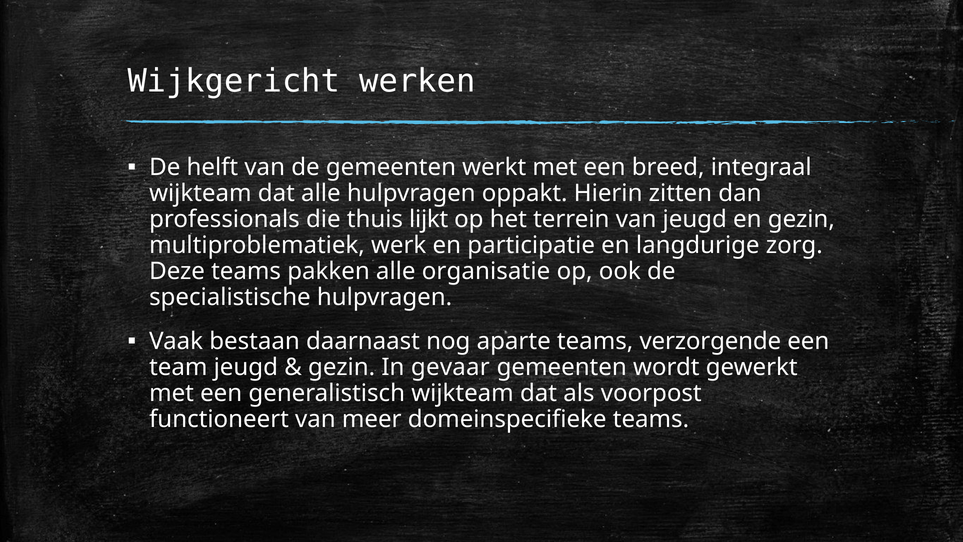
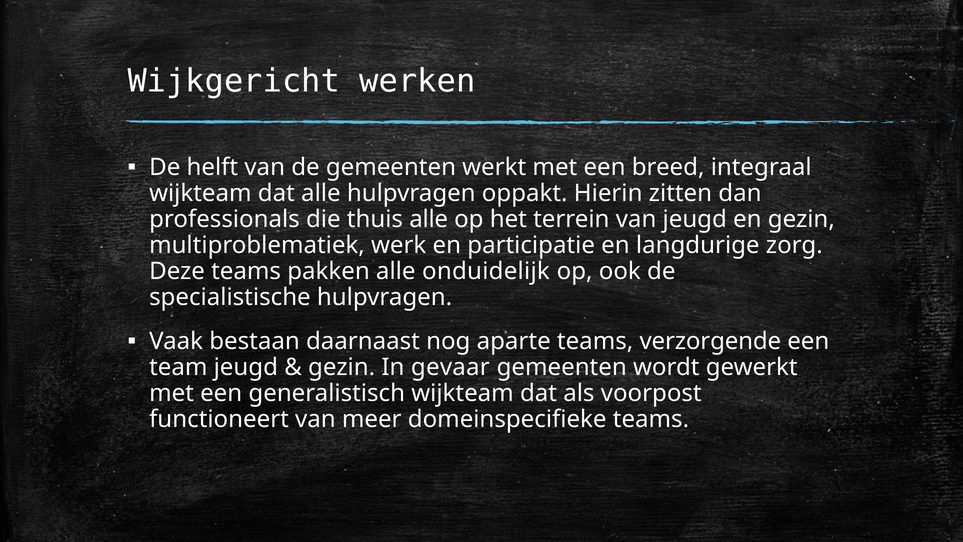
thuis lijkt: lijkt -> alle
organisatie: organisatie -> onduidelijk
